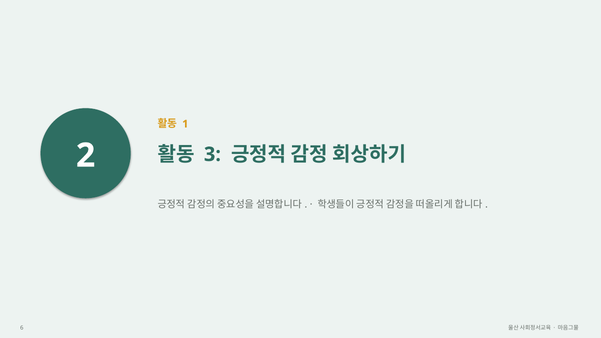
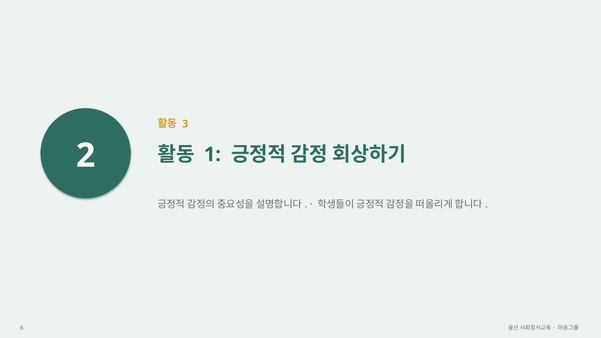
1: 1 -> 3
3: 3 -> 1
